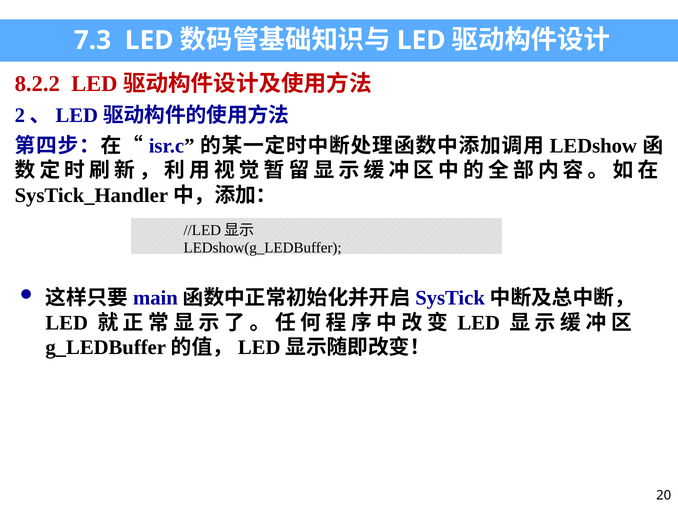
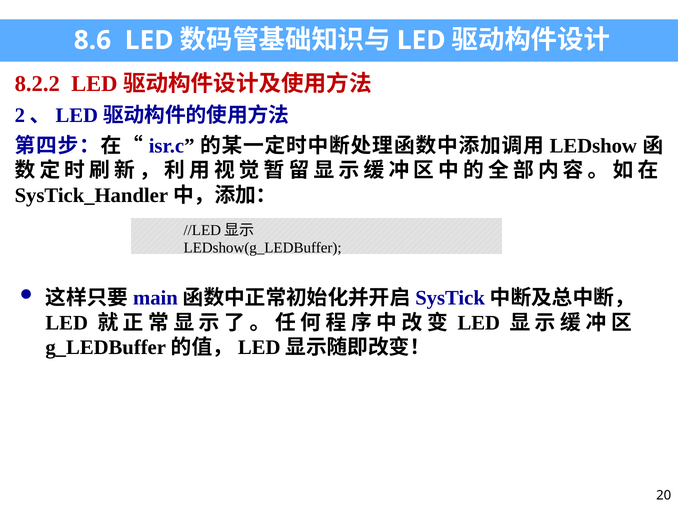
7.3: 7.3 -> 8.6
